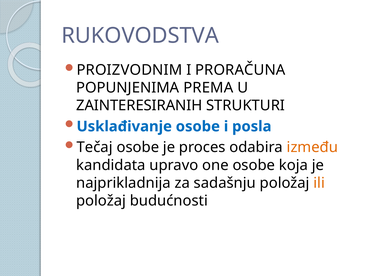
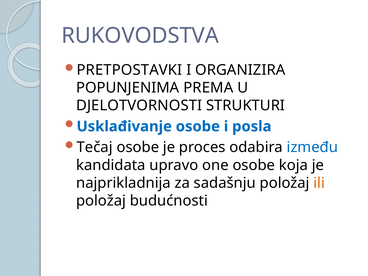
PROIZVODNIM: PROIZVODNIM -> PRETPOSTAVKI
PRORAČUNA: PRORAČUNA -> ORGANIZIRA
ZAINTERESIRANIH: ZAINTERESIRANIH -> DJELOTVORNOSTI
između colour: orange -> blue
